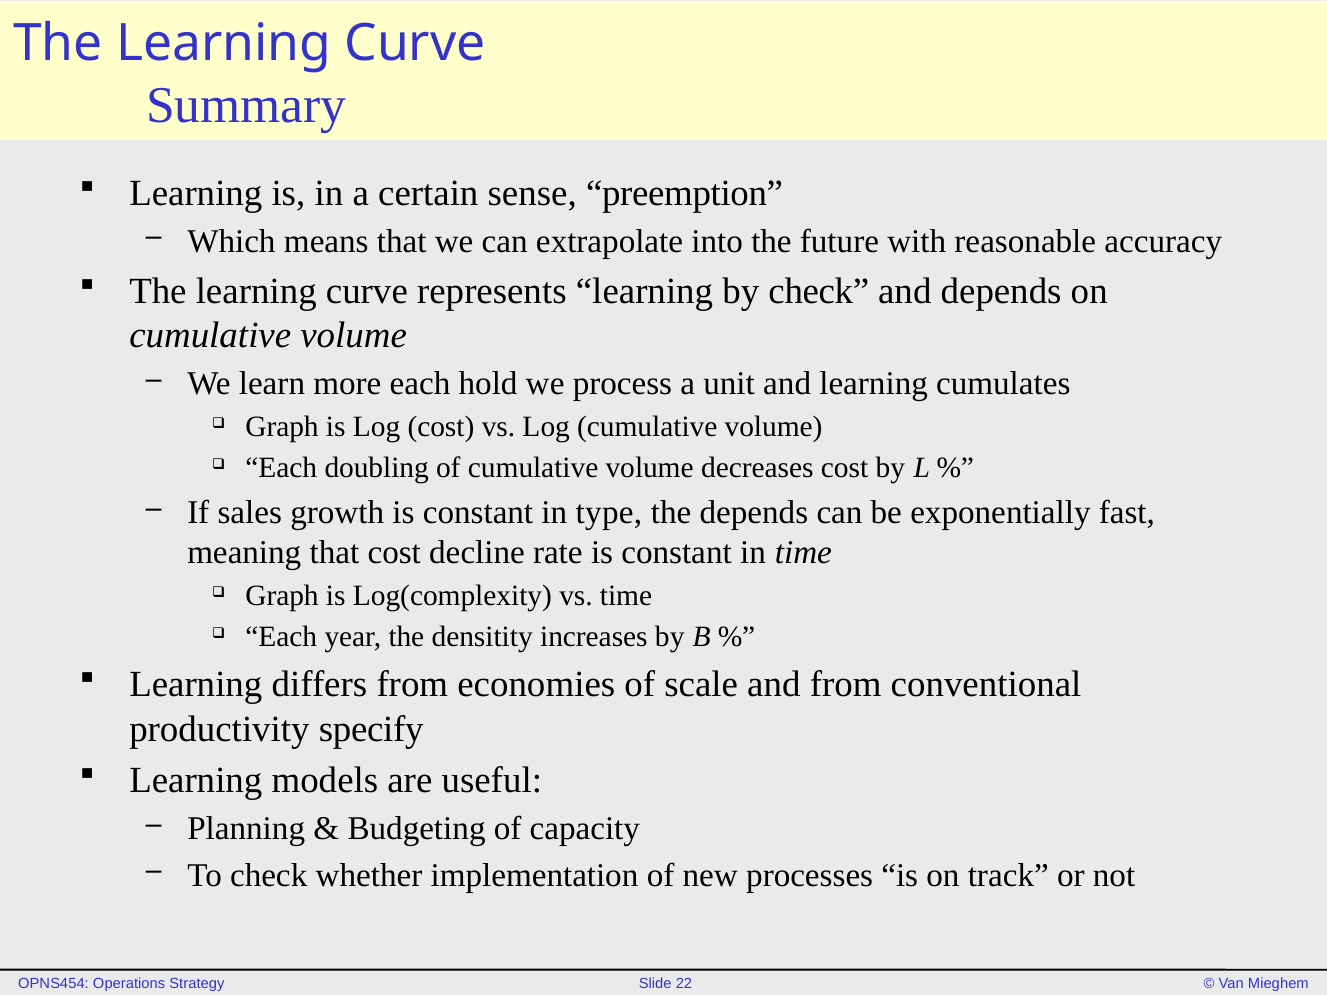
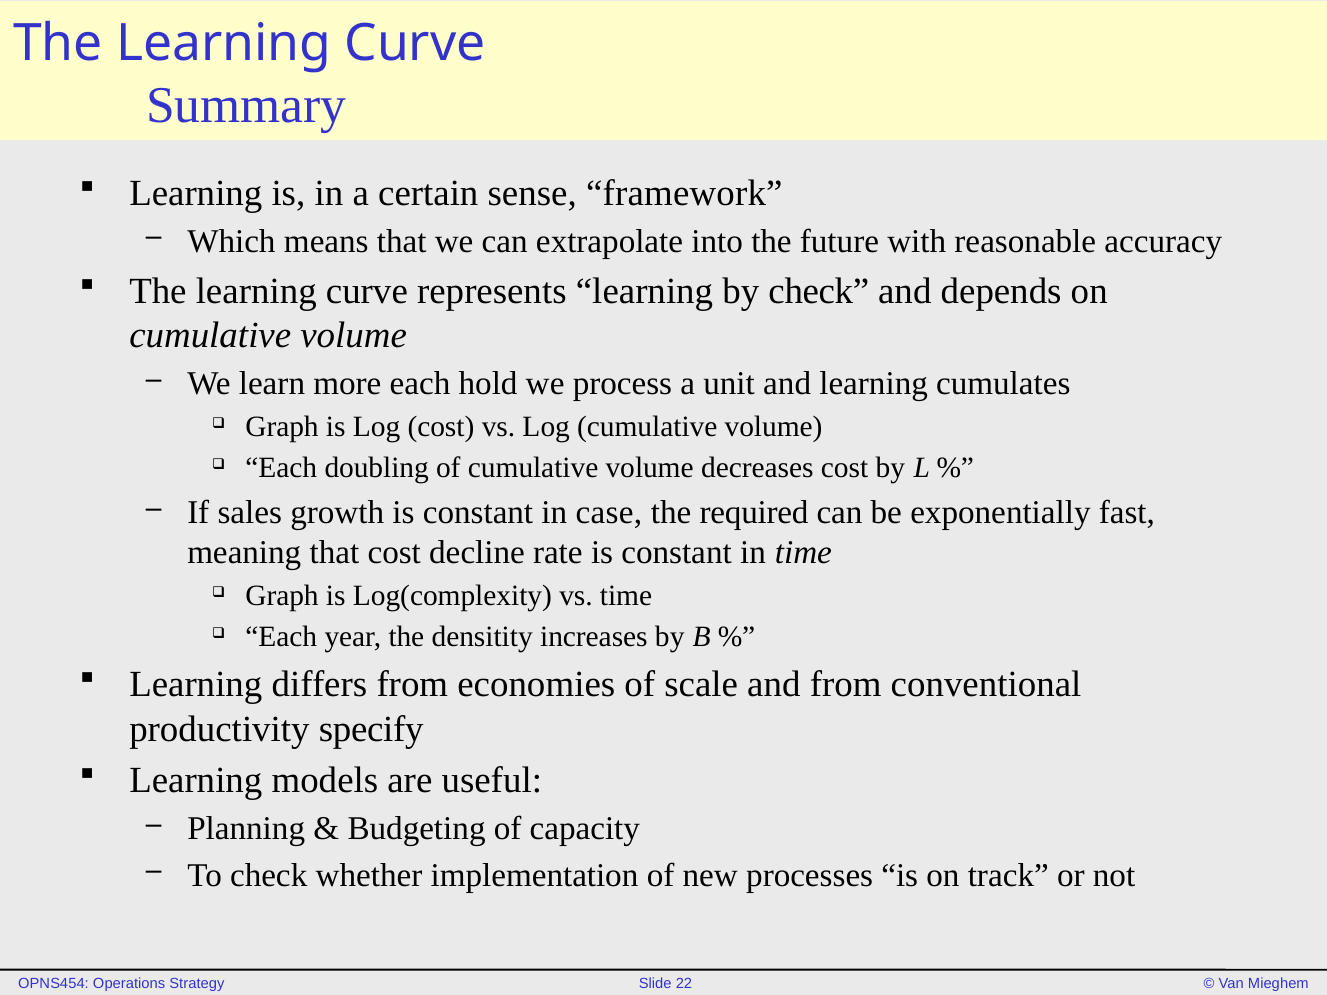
preemption: preemption -> framework
type: type -> case
the depends: depends -> required
